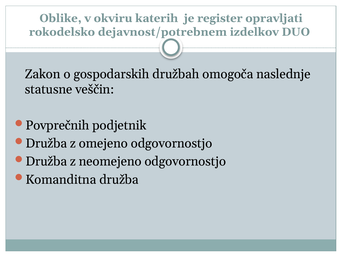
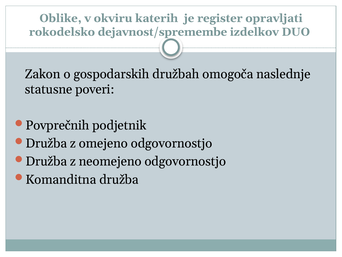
dejavnost/potrebnem: dejavnost/potrebnem -> dejavnost/spremembe
veščin: veščin -> poveri
